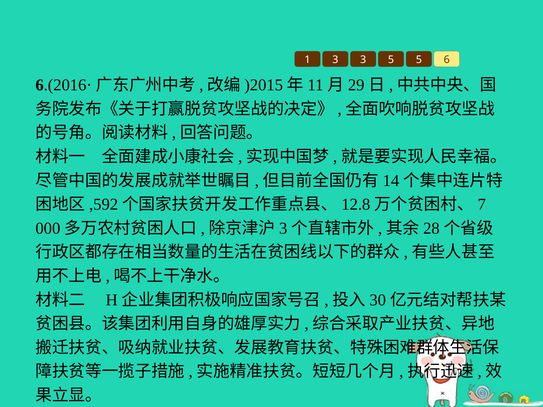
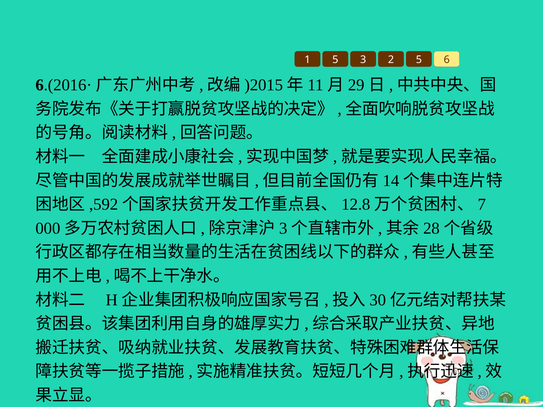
1 3: 3 -> 5
3 5: 5 -> 2
